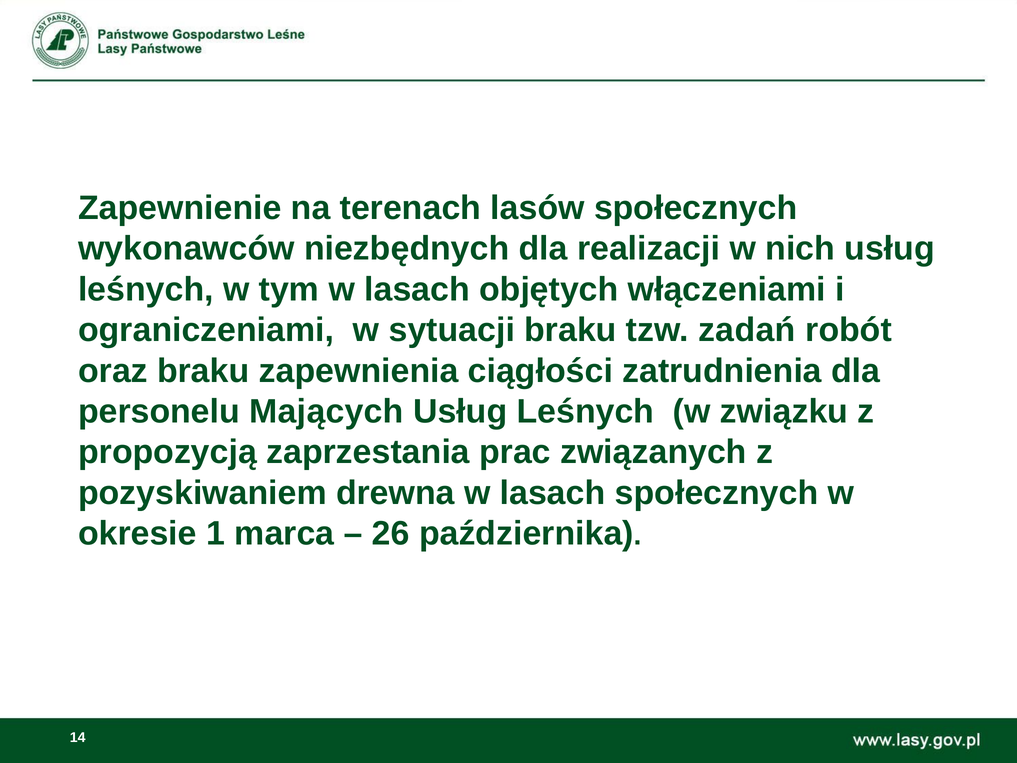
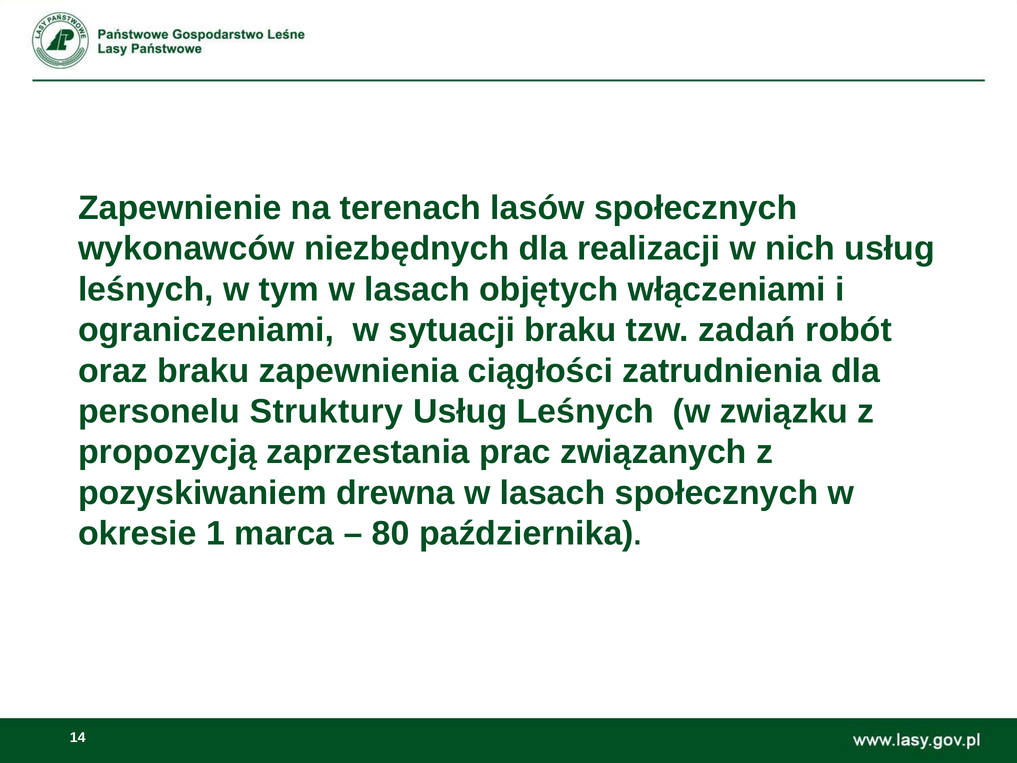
Mających: Mających -> Struktury
26: 26 -> 80
